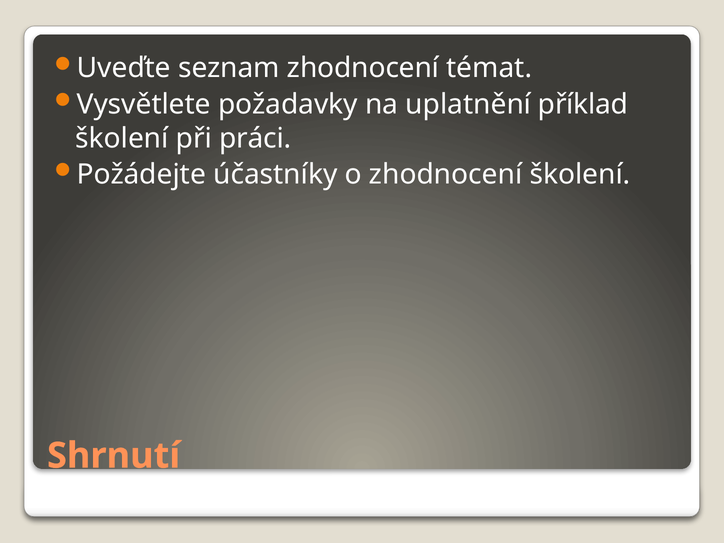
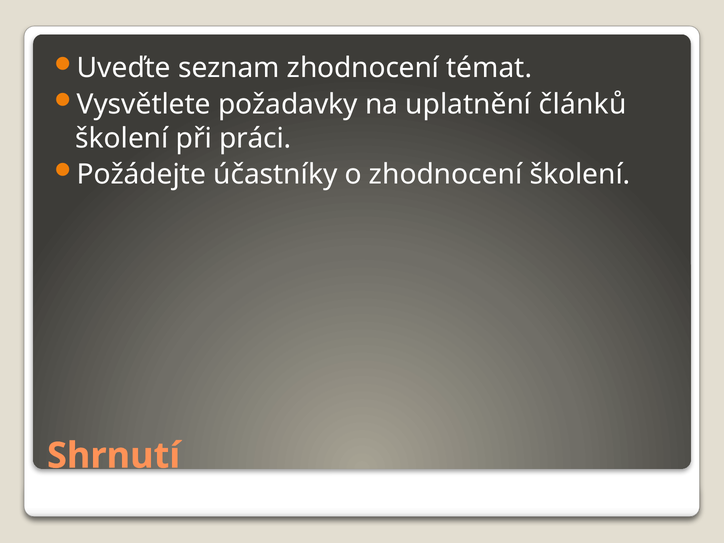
příklad: příklad -> článků
